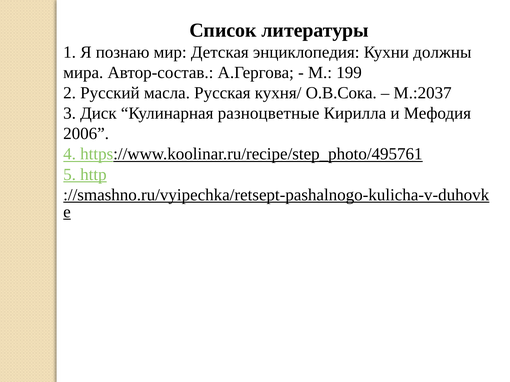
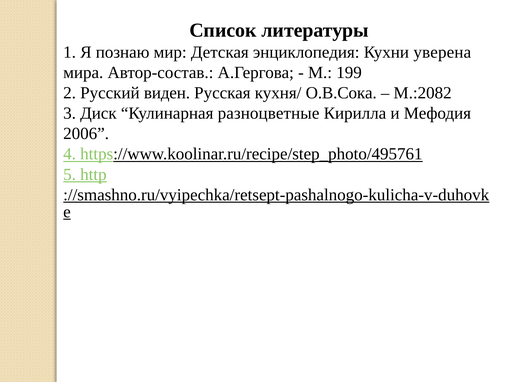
должны: должны -> уверена
масла: масла -> виден
М.:2037: М.:2037 -> М.:2082
